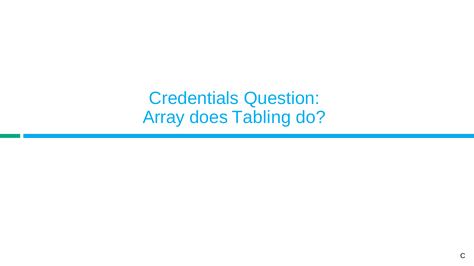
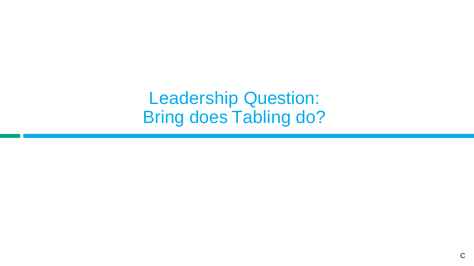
Credentials: Credentials -> Leadership
Array: Array -> Bring
